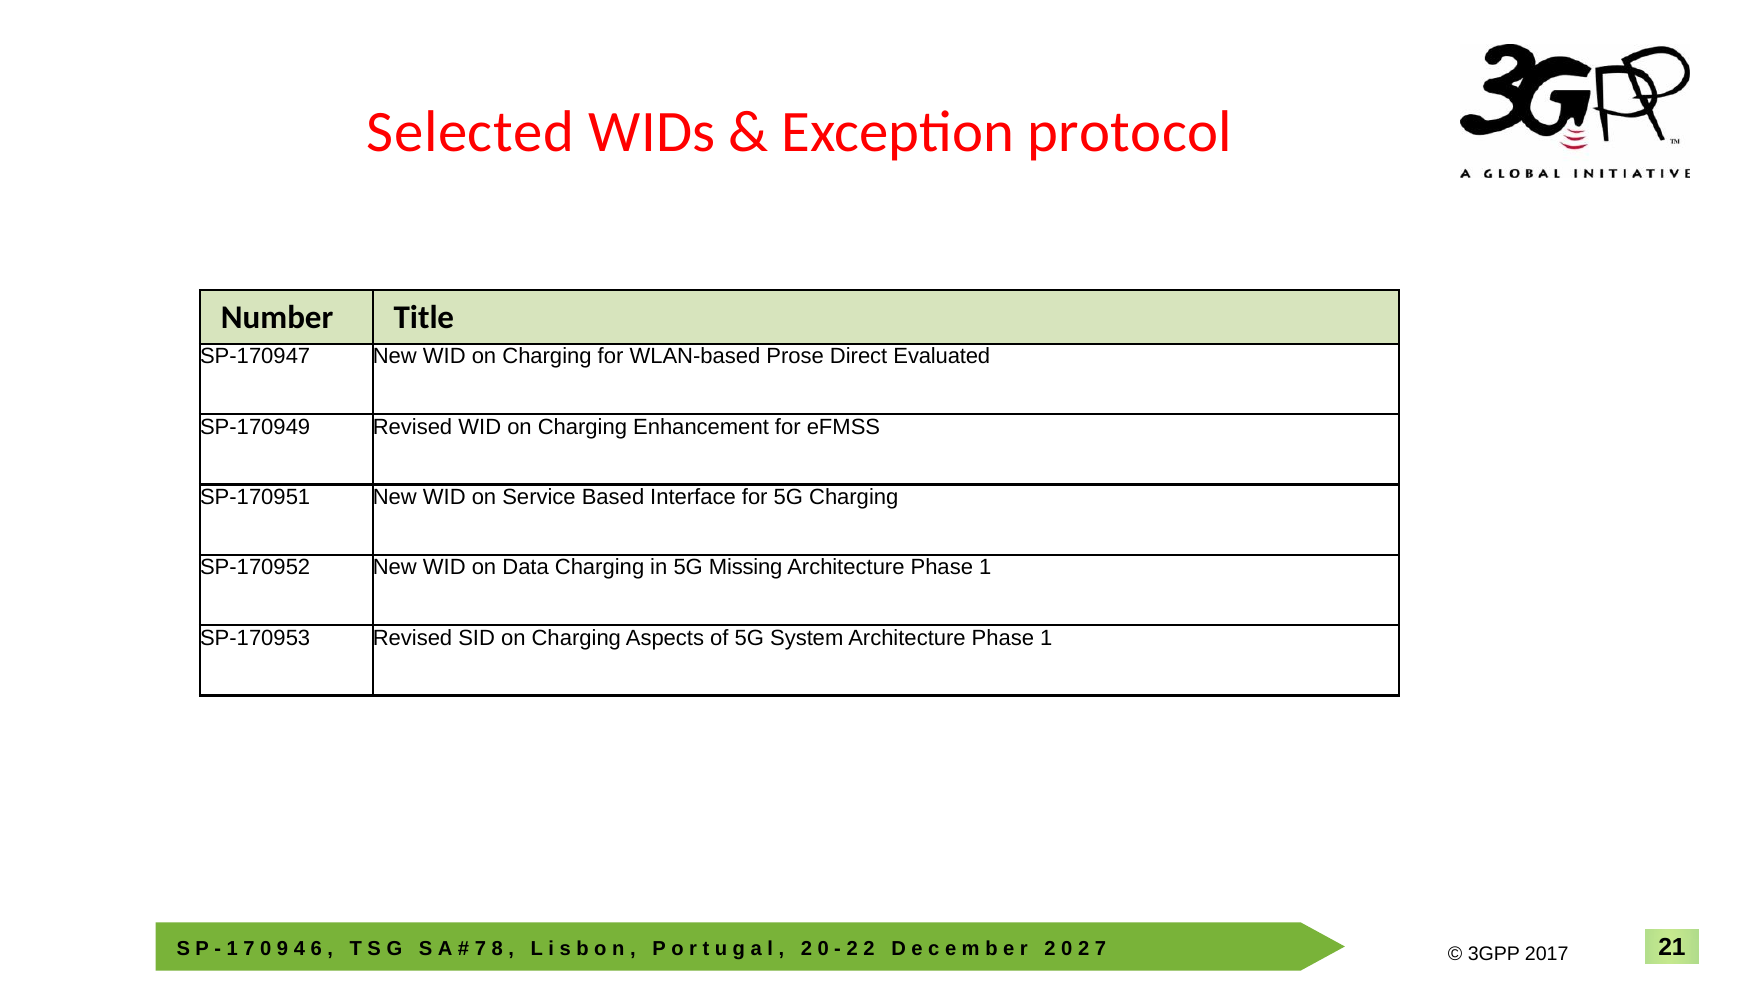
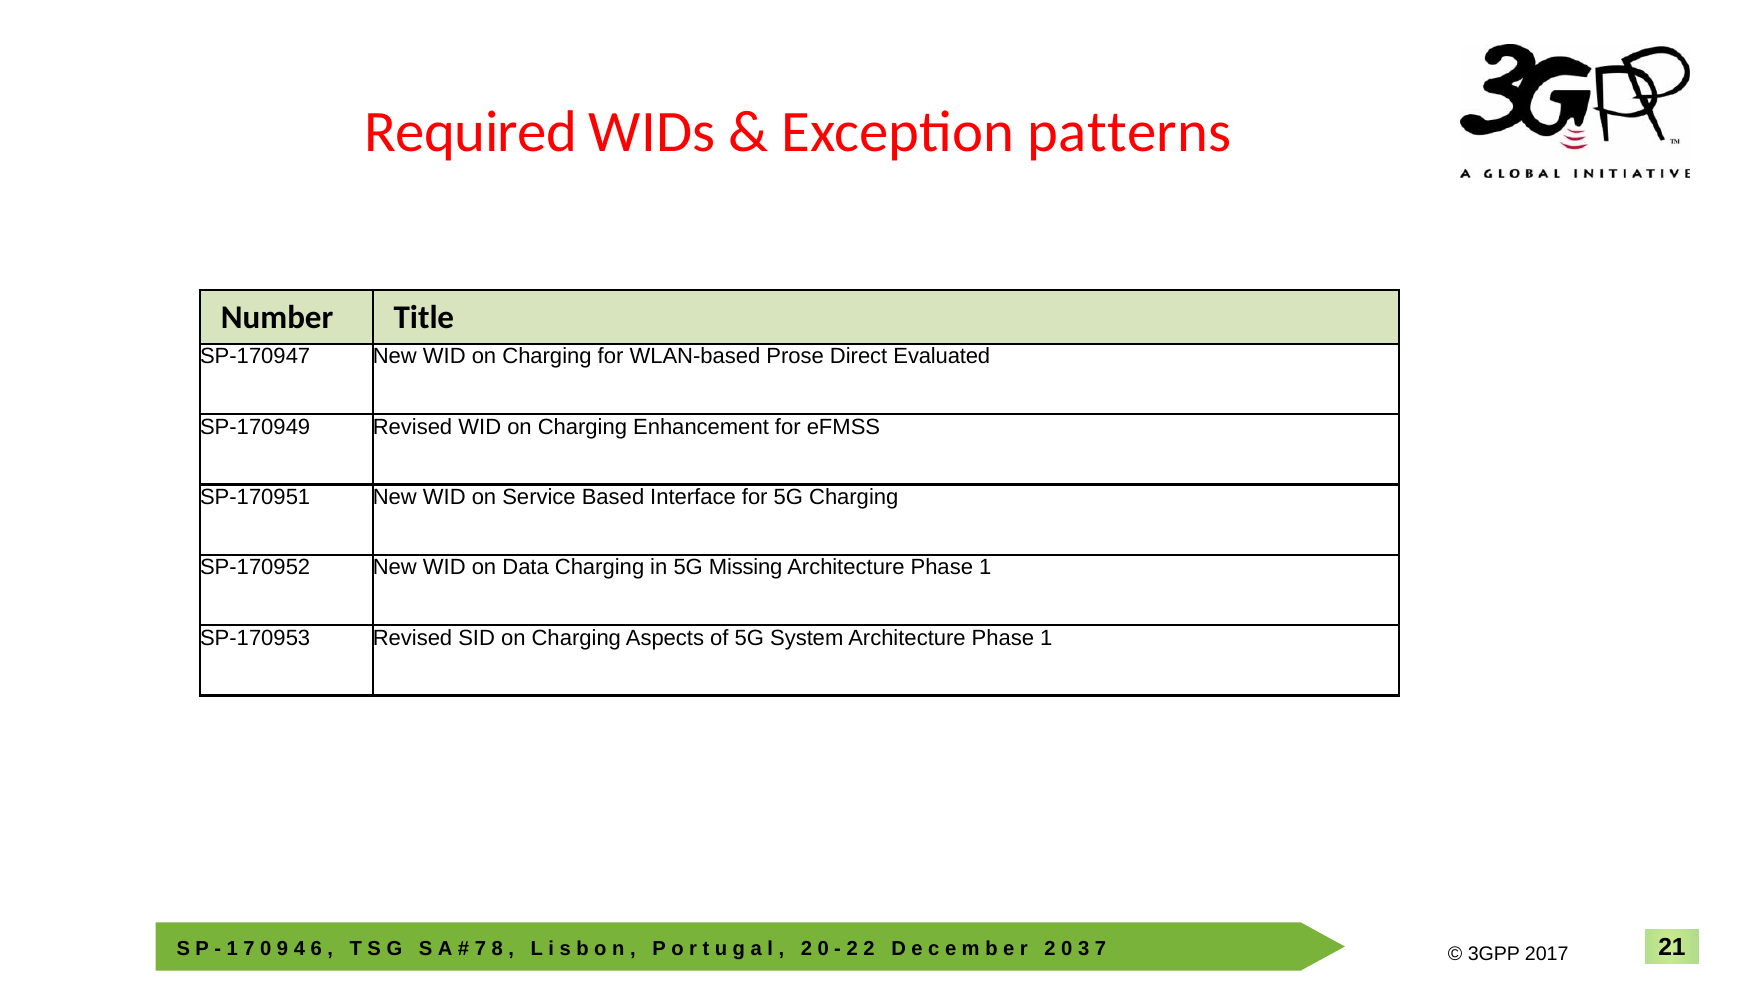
Selected: Selected -> Required
protocol: protocol -> patterns
2 at (1084, 949): 2 -> 3
